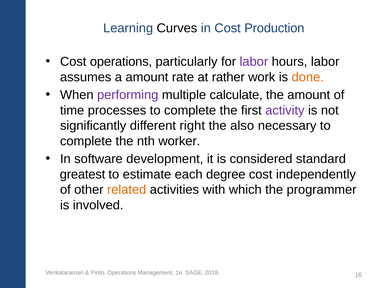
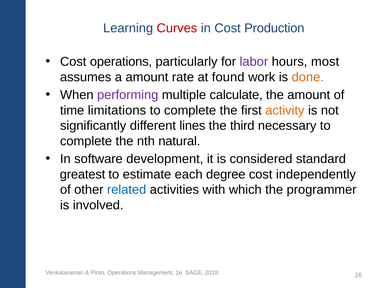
Curves colour: black -> red
hours labor: labor -> most
rather: rather -> found
processes: processes -> limitations
activity colour: purple -> orange
right: right -> lines
also: also -> third
worker: worker -> natural
related colour: orange -> blue
